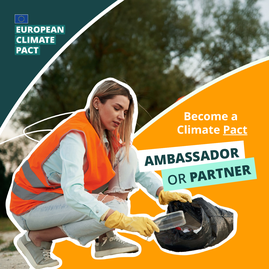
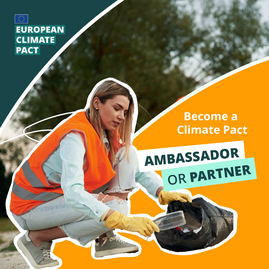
Pact underline: present -> none
